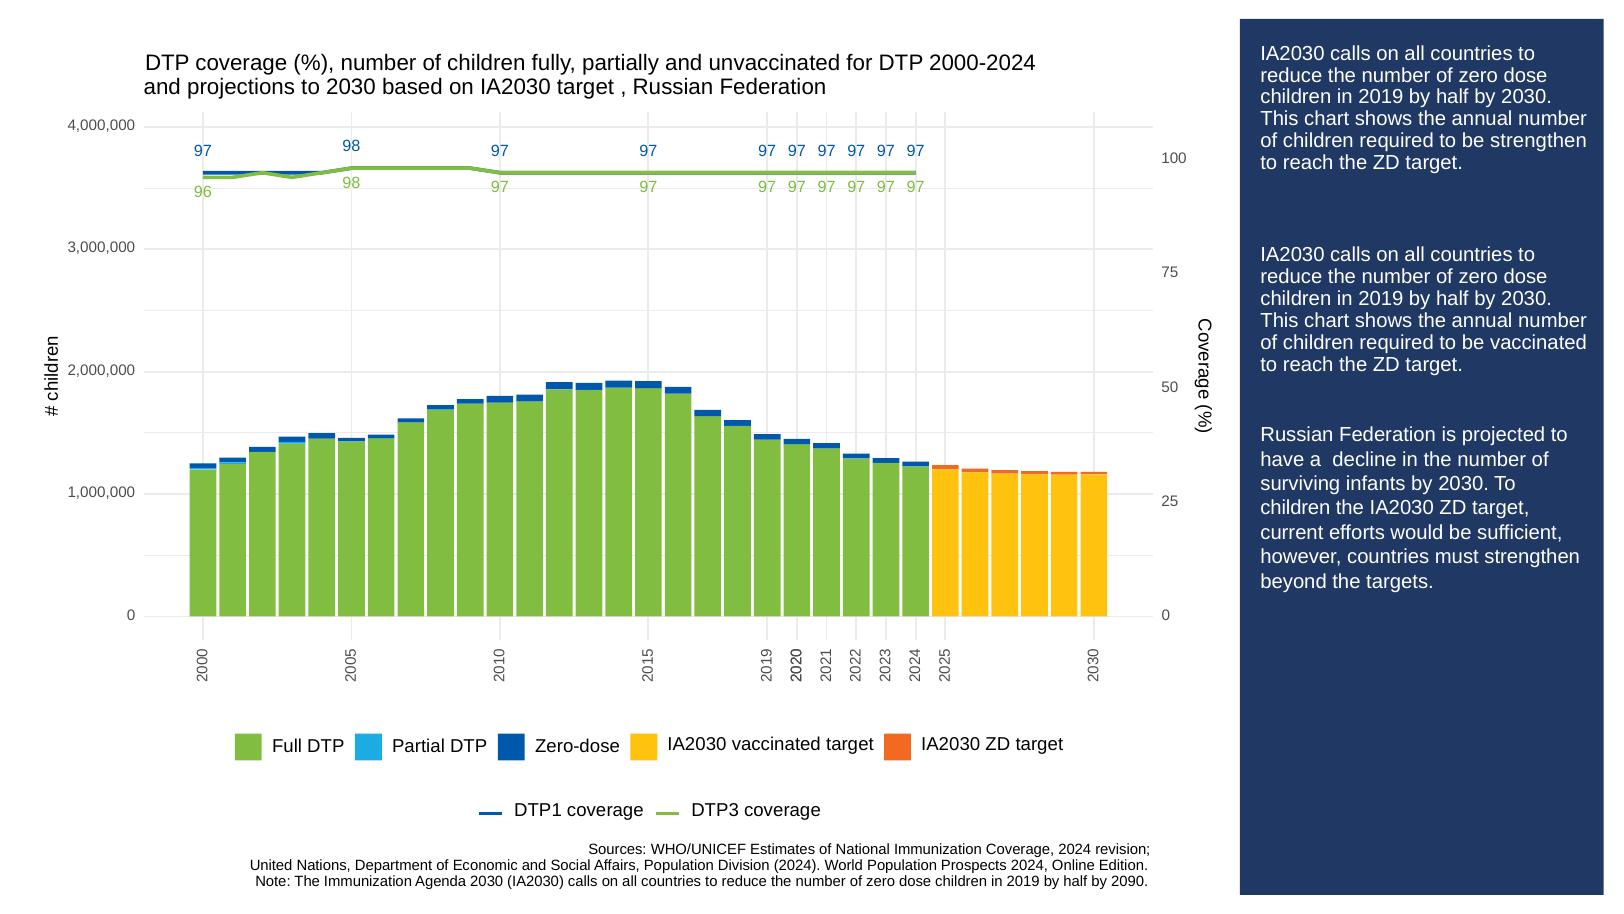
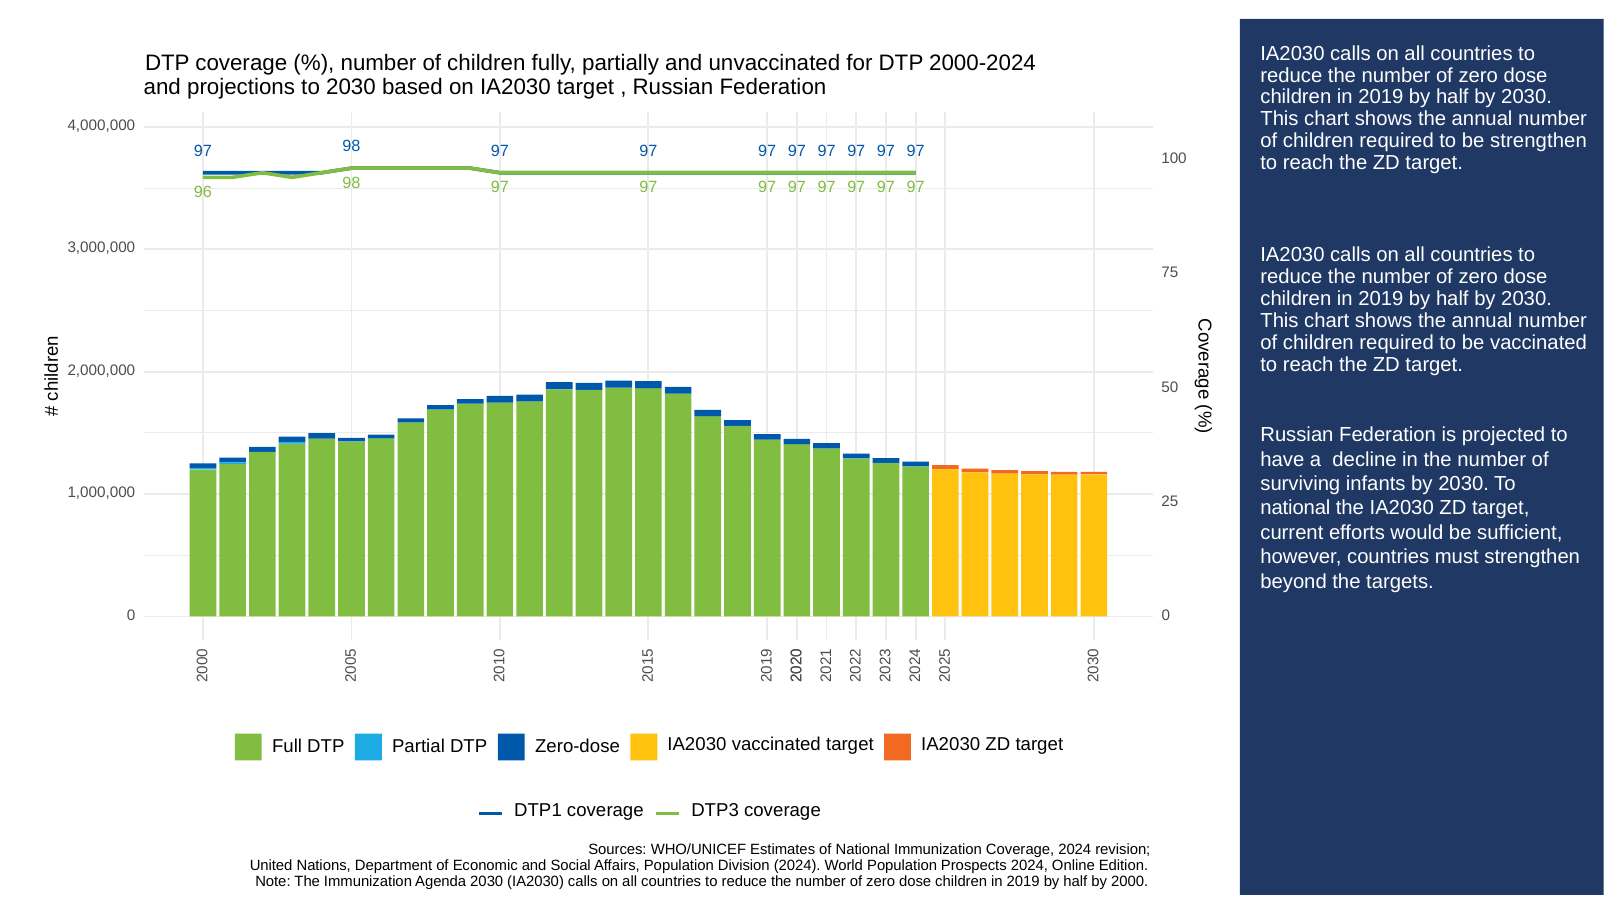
children at (1295, 508): children -> national
2090: 2090 -> 2000
